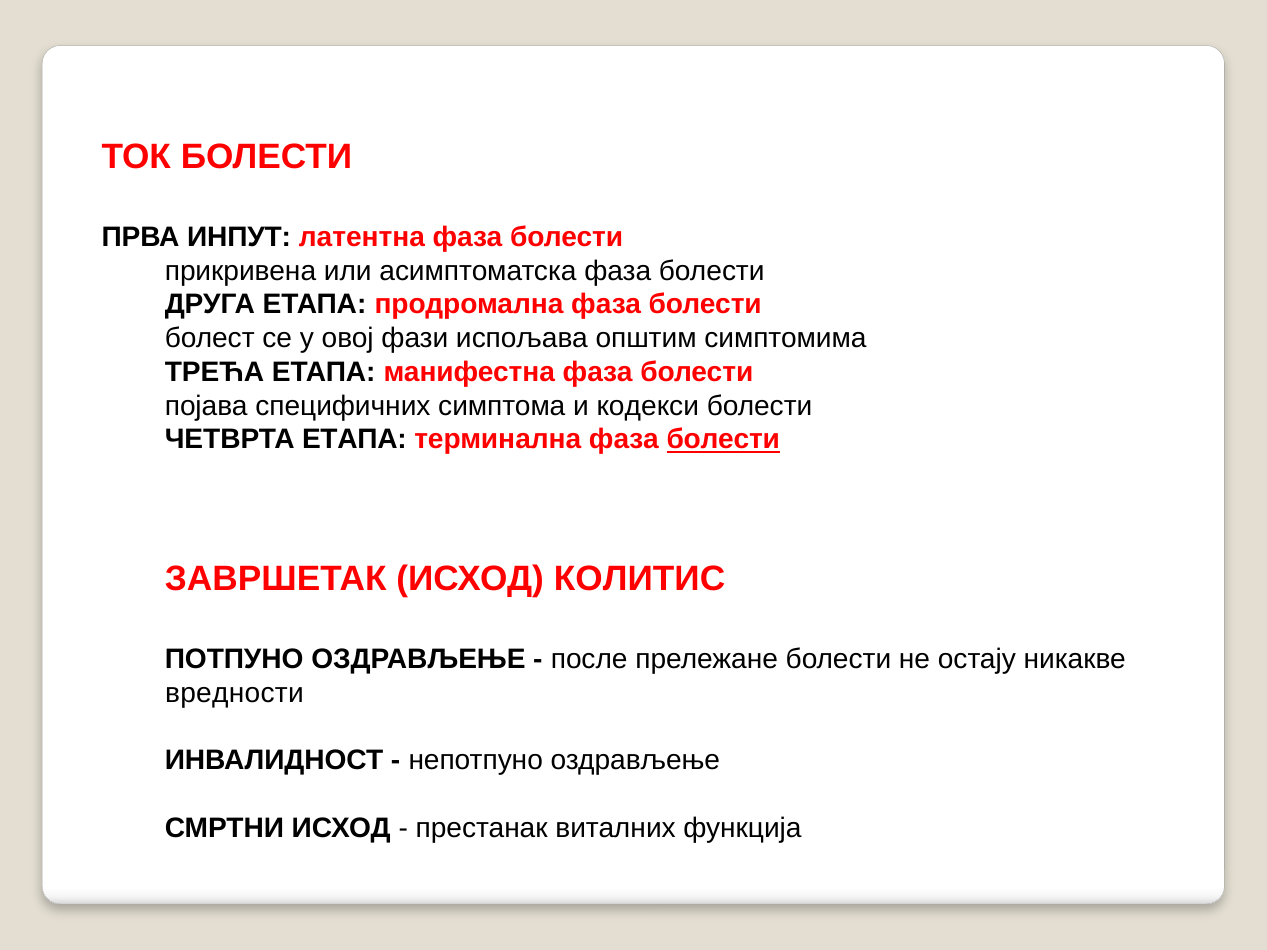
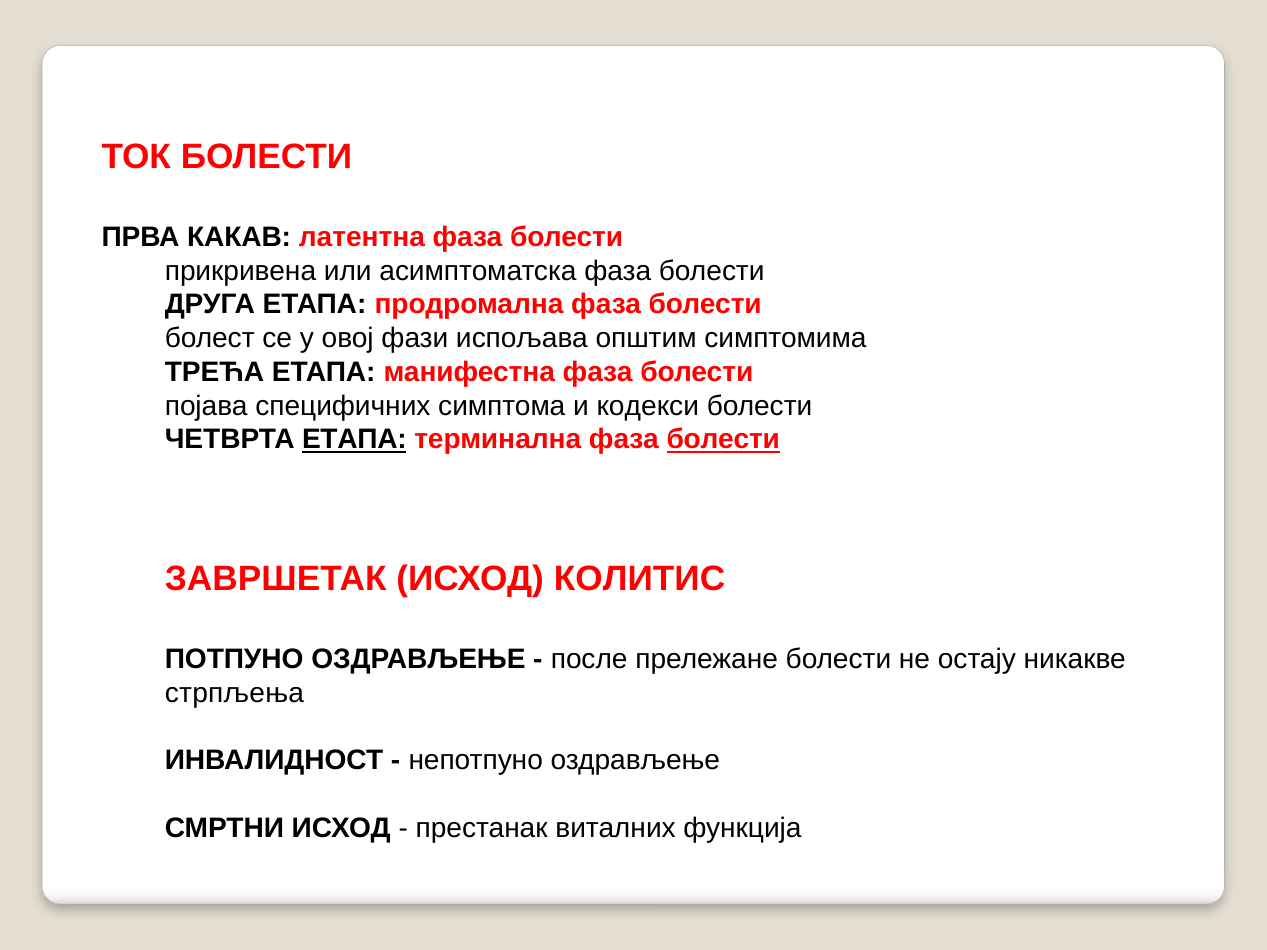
ИНПУТ: ИНПУТ -> КАКАВ
ЕТАПА at (354, 440) underline: none -> present
вредности: вредности -> стрпљења
